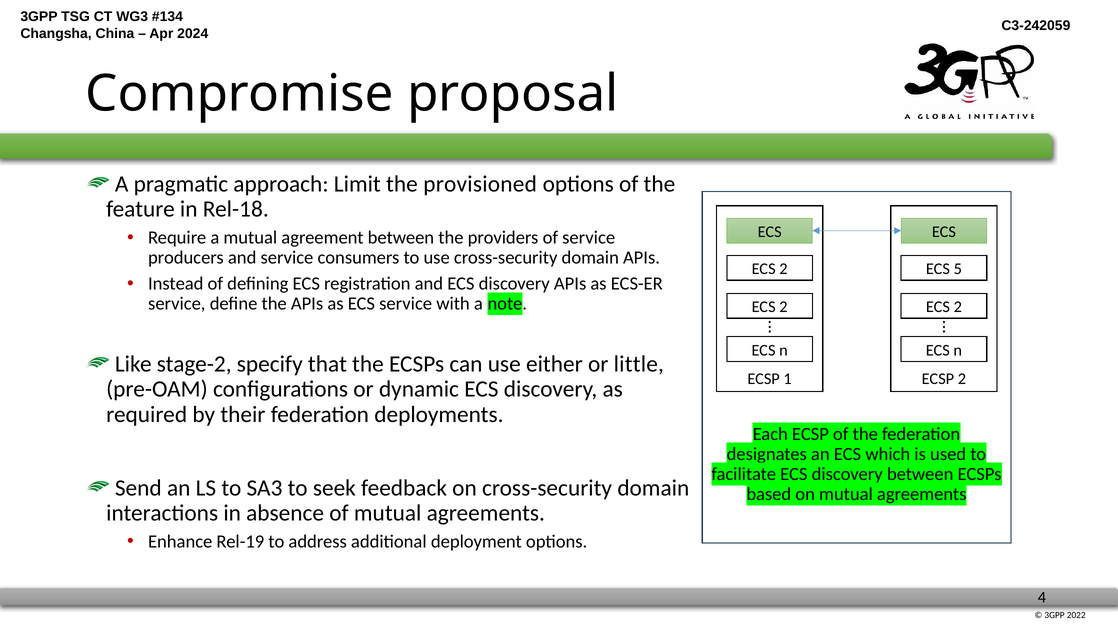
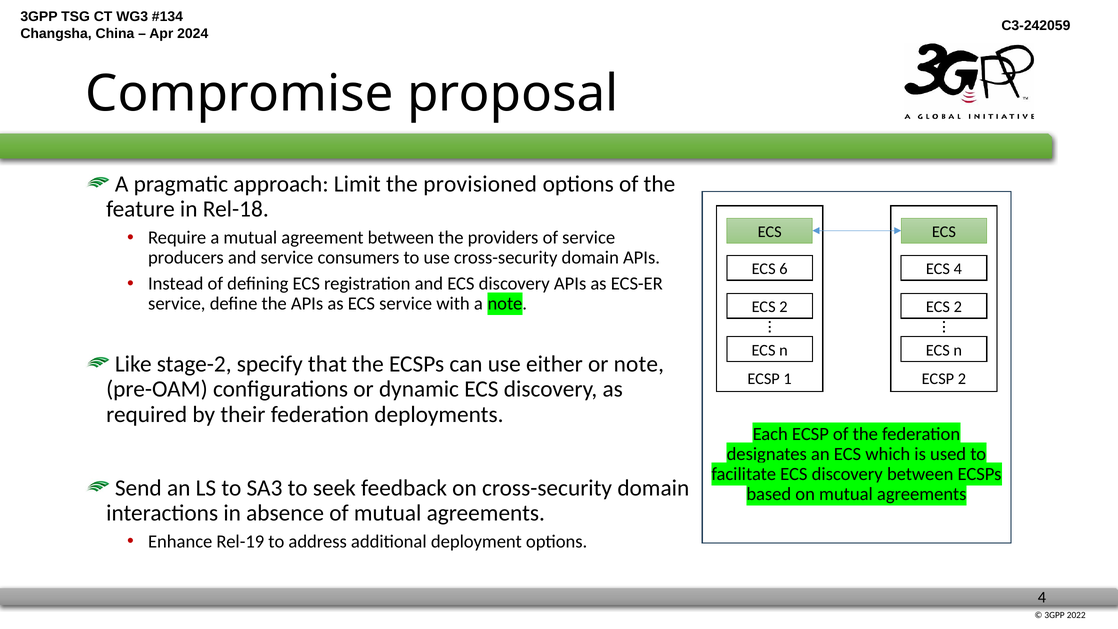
2 at (783, 269): 2 -> 6
ECS 5: 5 -> 4
or little: little -> note
